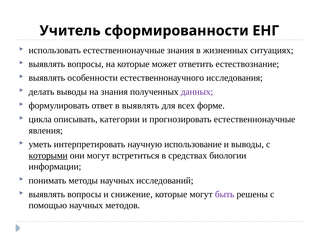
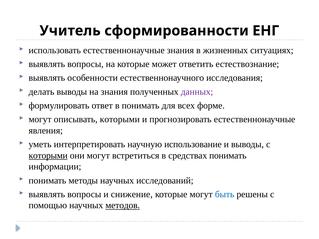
в выявлять: выявлять -> понимать
цикла at (40, 119): цикла -> могут
описывать категории: категории -> которыми
средствах биологии: биологии -> понимать
быть colour: purple -> blue
методов underline: none -> present
